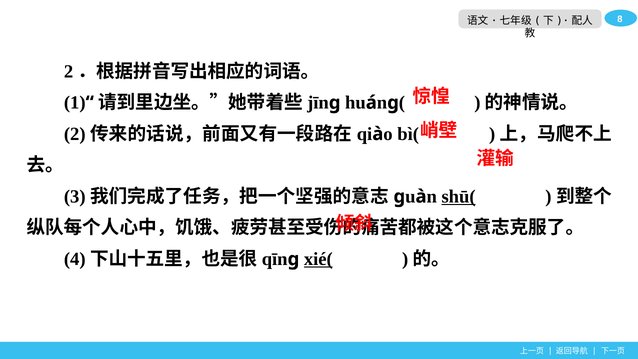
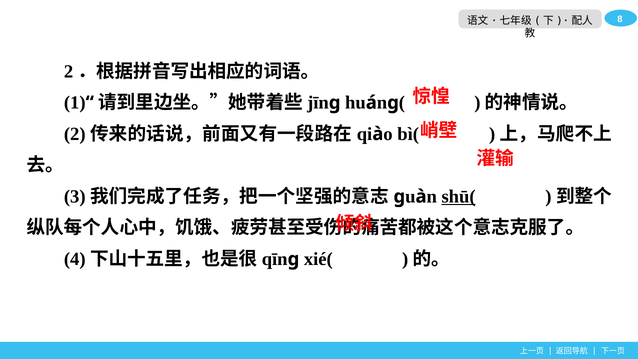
xié( underline: present -> none
